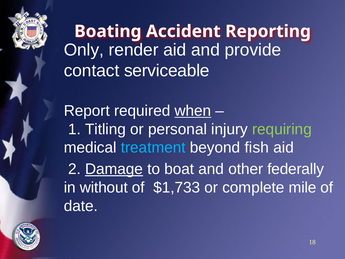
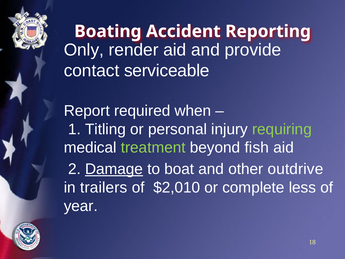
when underline: present -> none
treatment colour: light blue -> light green
federally: federally -> outdrive
without: without -> trailers
$1,733: $1,733 -> $2,010
mile: mile -> less
date: date -> year
